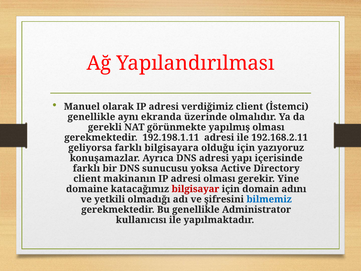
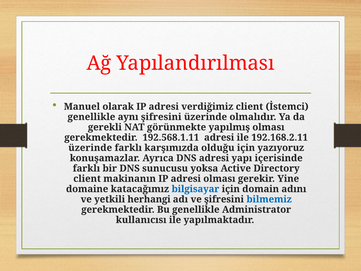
aynı ekranda: ekranda -> şifresini
192.198.1.11: 192.198.1.11 -> 192.568.1.11
geliyorsa at (90, 148): geliyorsa -> üzerinde
bilgisayara: bilgisayara -> karşımızda
bilgisayar colour: red -> blue
olmadığı: olmadığı -> herhangi
